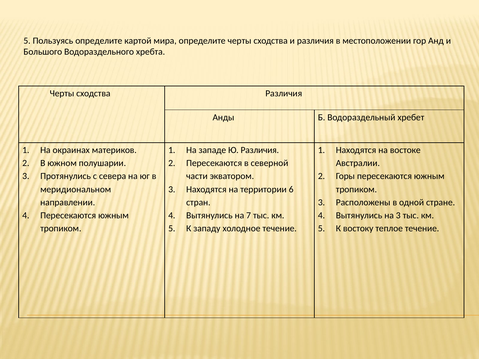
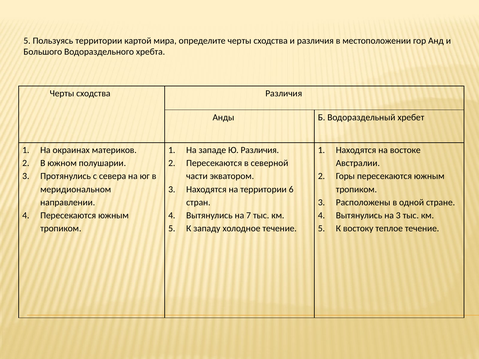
Пользуясь определите: определите -> территории
